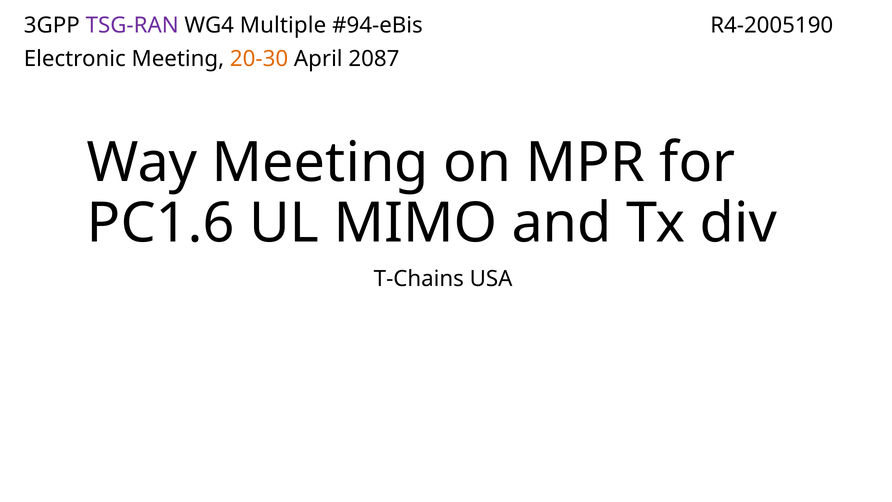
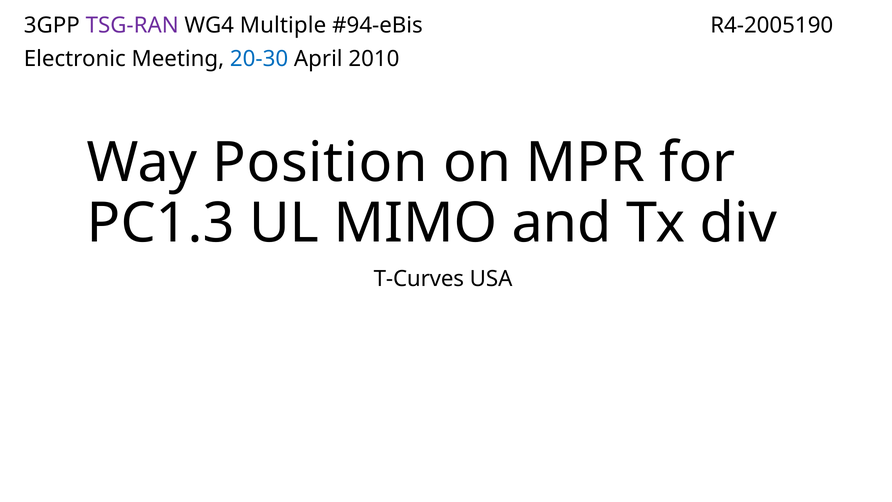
20-30 colour: orange -> blue
2087: 2087 -> 2010
Way Meeting: Meeting -> Position
PC1.6: PC1.6 -> PC1.3
T-Chains: T-Chains -> T-Curves
